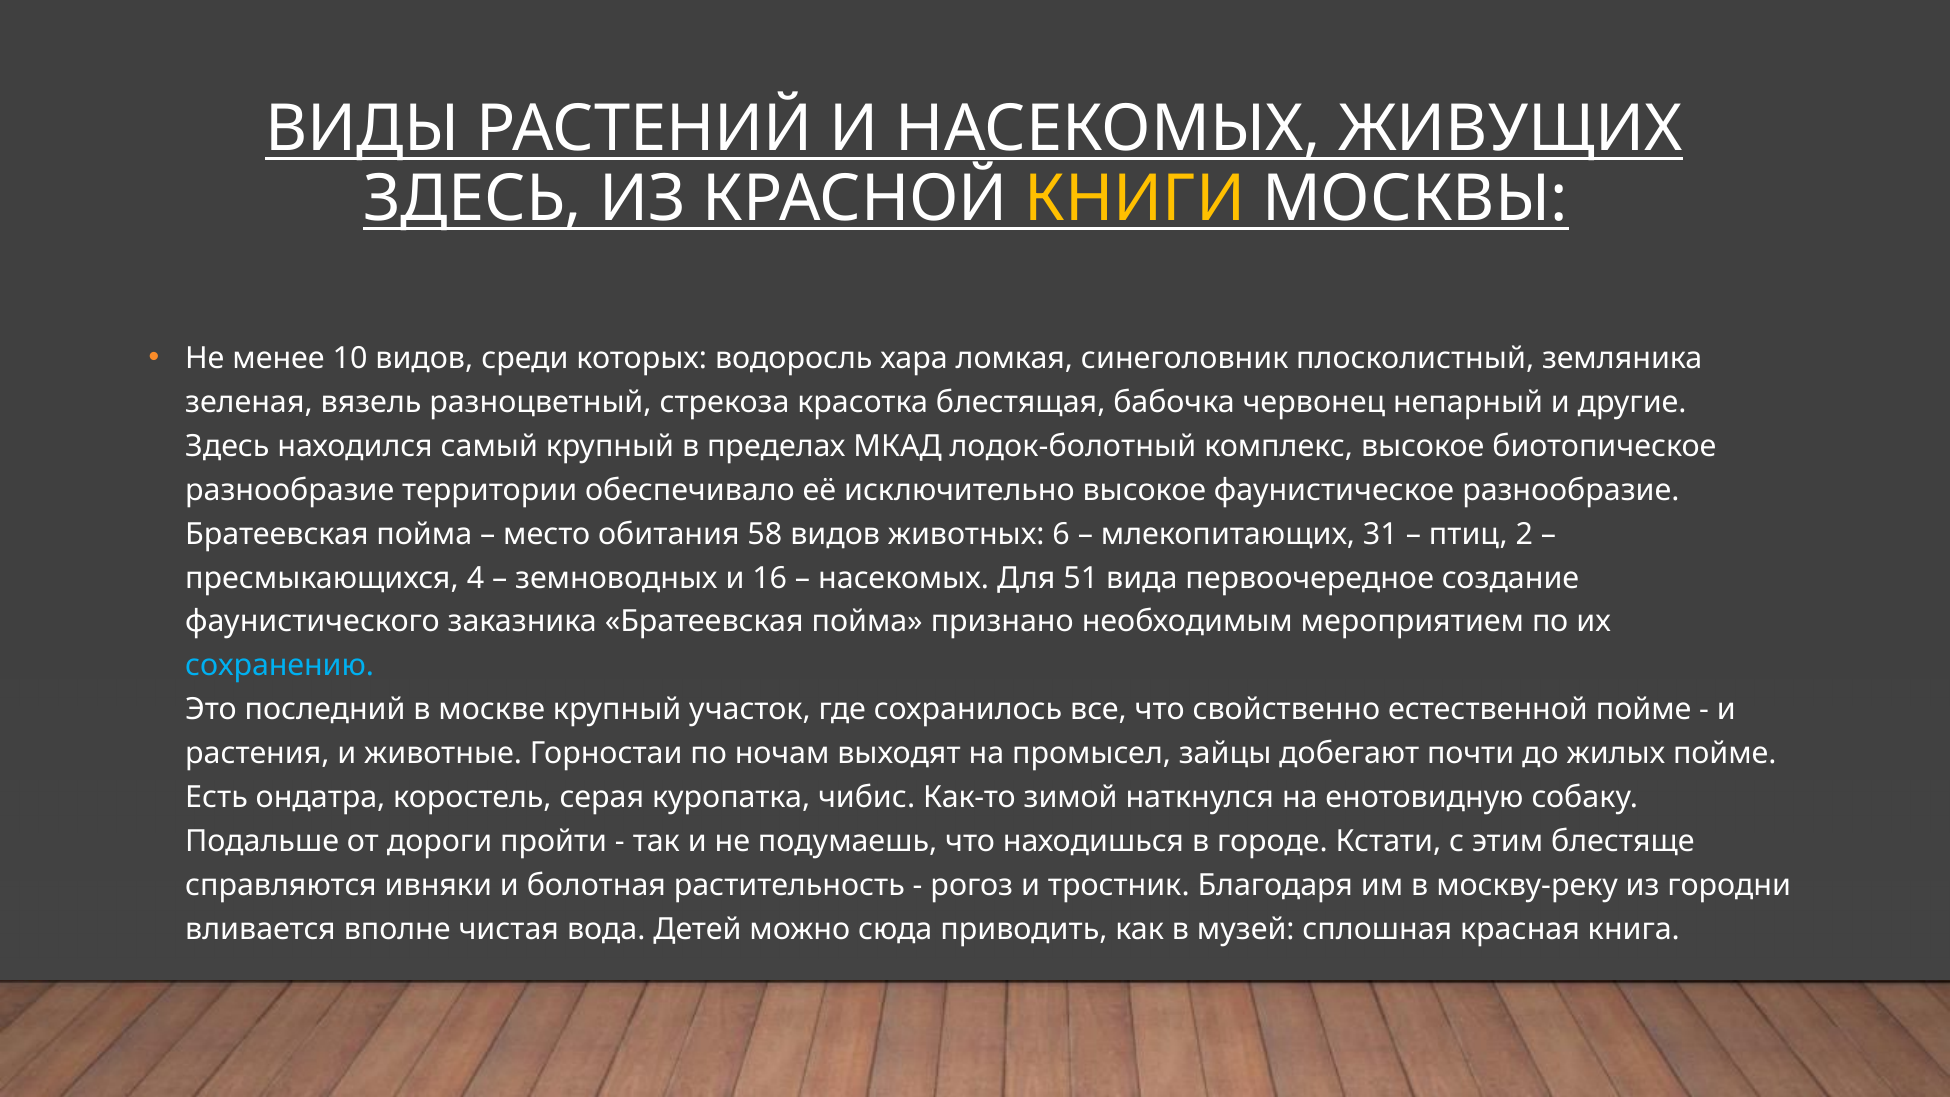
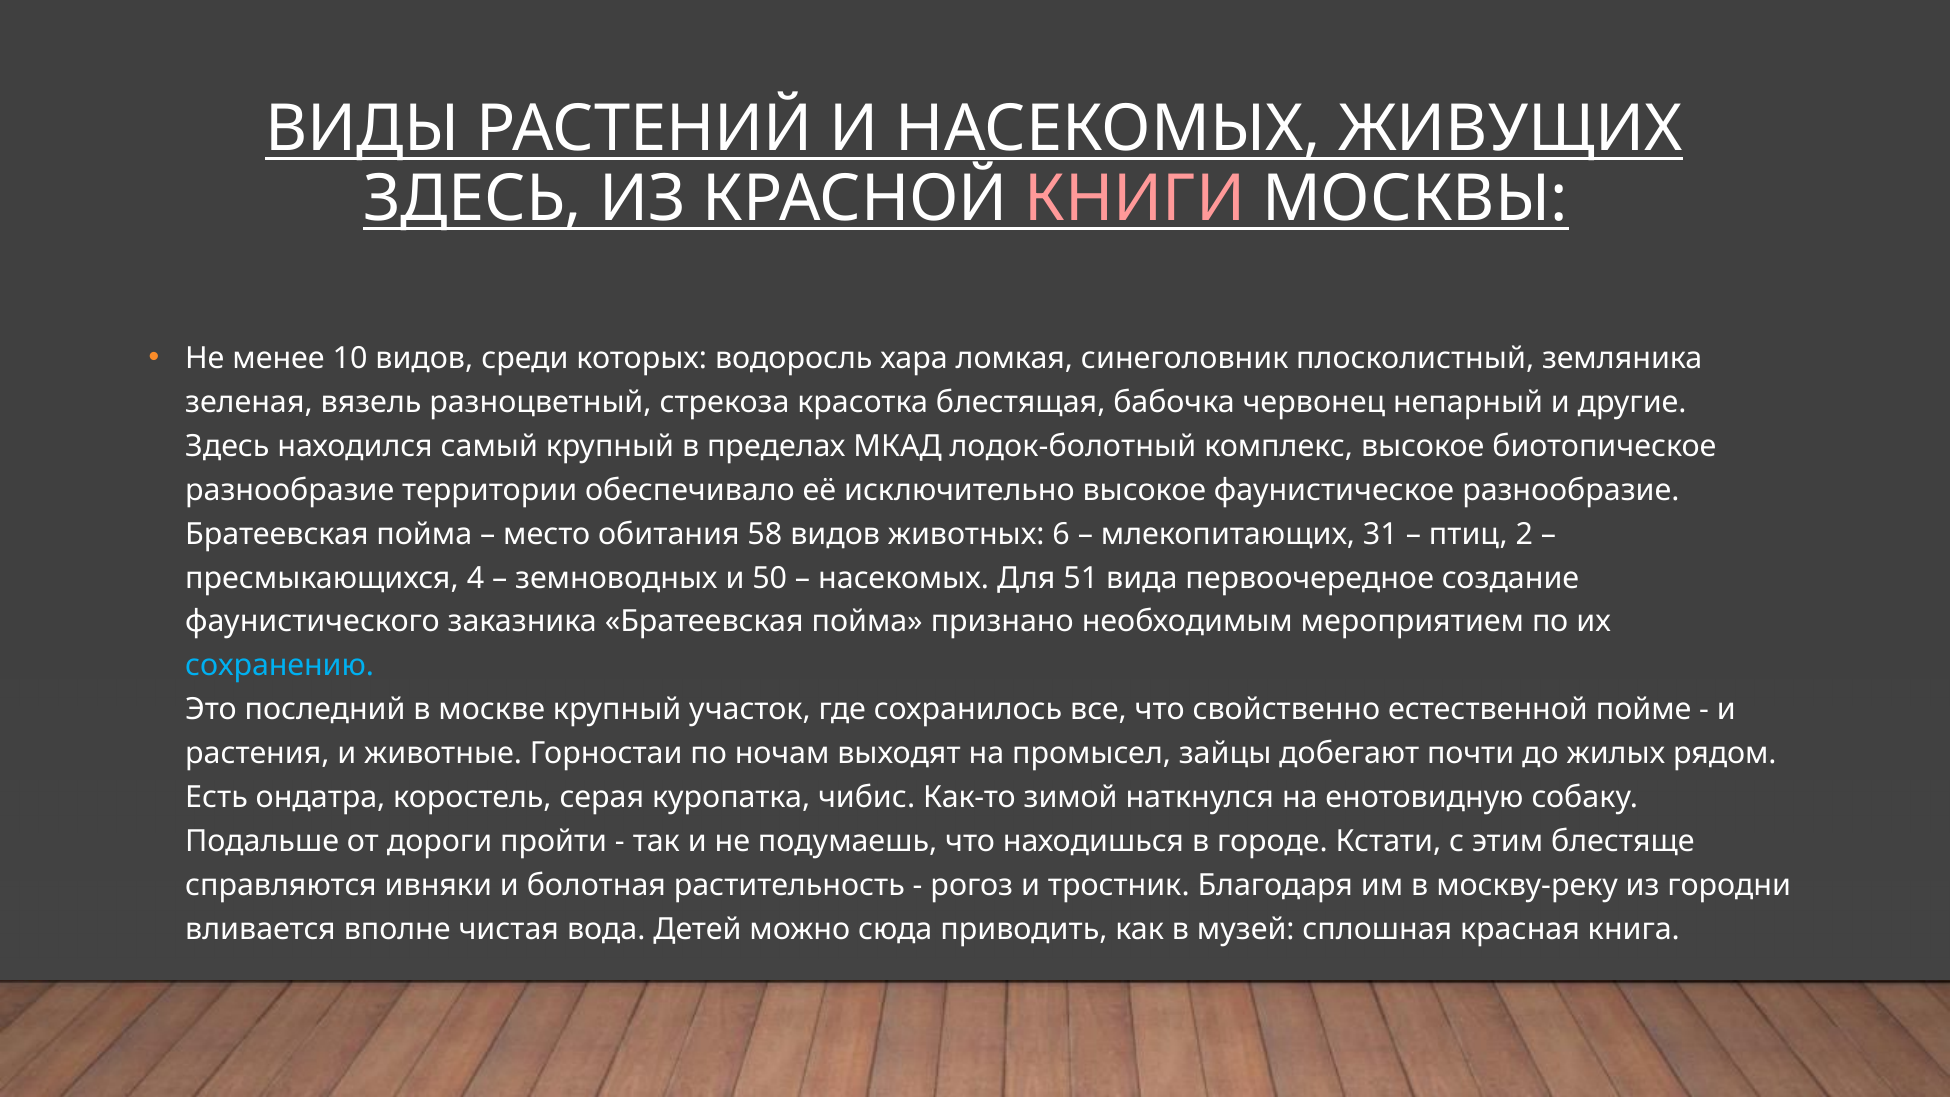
КНИГИ colour: yellow -> pink
16: 16 -> 50
жилых пойме: пойме -> рядом
